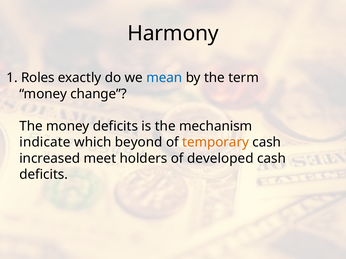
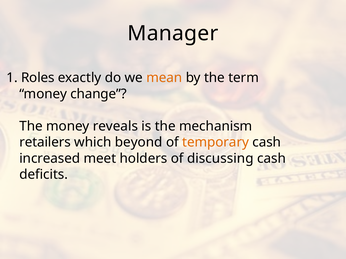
Harmony: Harmony -> Manager
mean colour: blue -> orange
money deficits: deficits -> reveals
indicate: indicate -> retailers
developed: developed -> discussing
